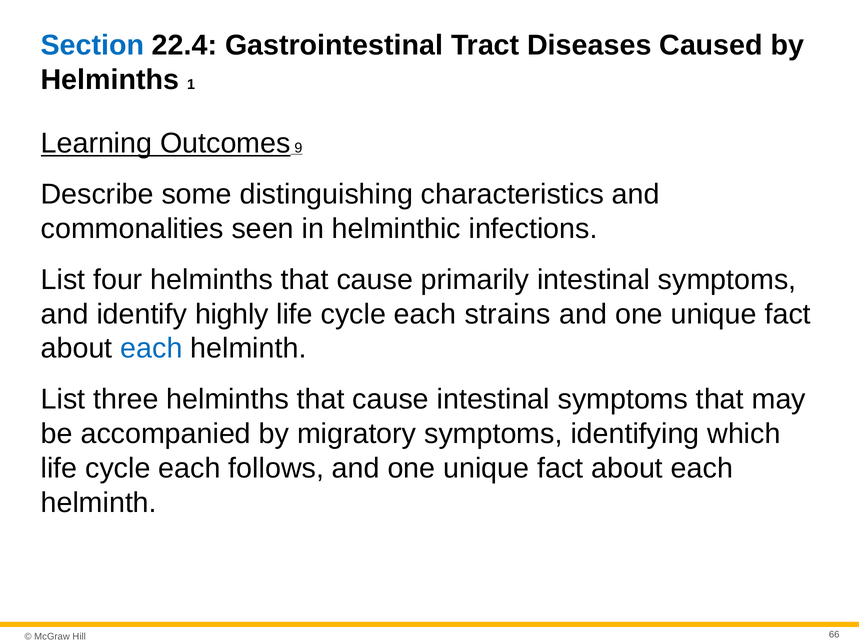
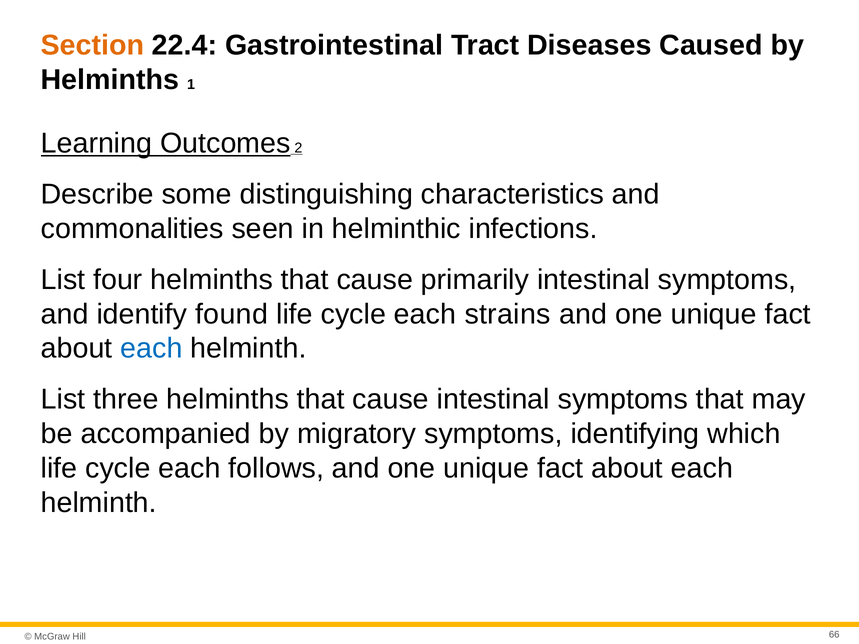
Section colour: blue -> orange
9: 9 -> 2
highly: highly -> found
